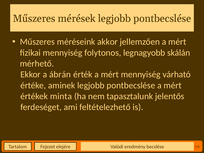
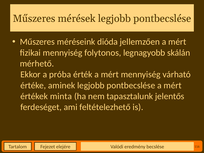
akkor: akkor -> dióda
ábrán: ábrán -> próba
